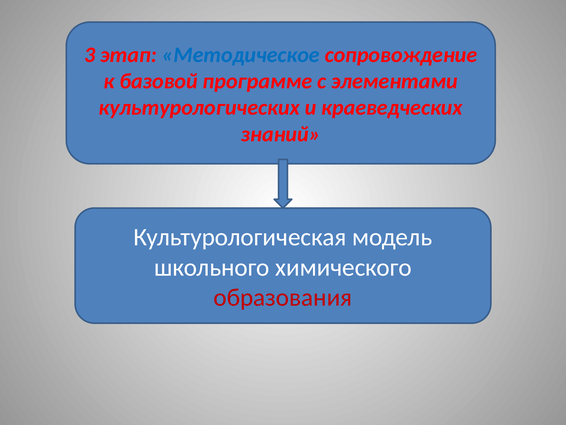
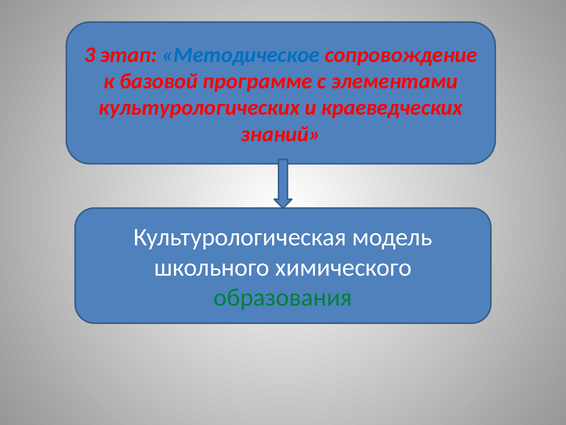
образования colour: red -> green
